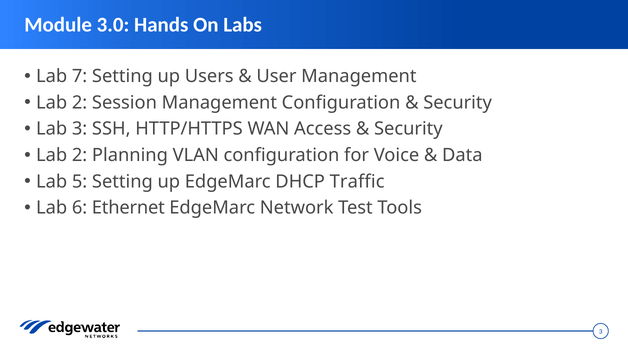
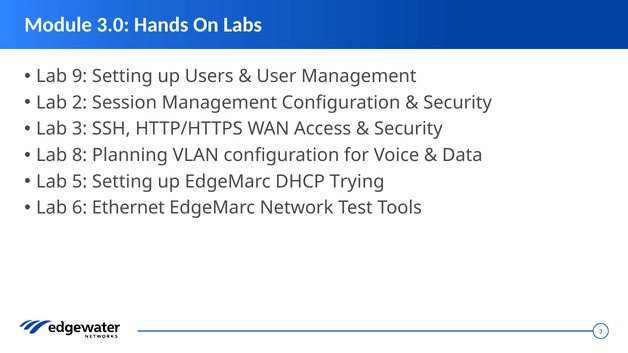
7: 7 -> 9
2 at (80, 155): 2 -> 8
Traffic: Traffic -> Trying
